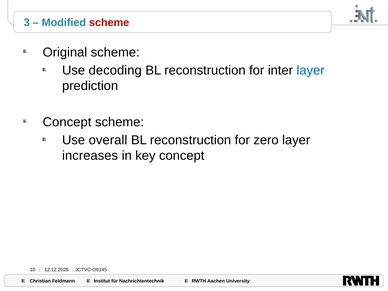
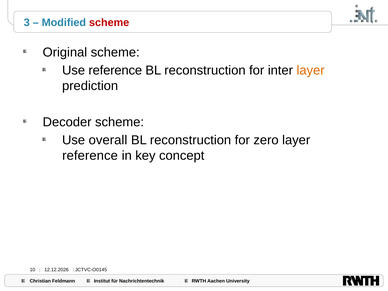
Use decoding: decoding -> reference
layer at (311, 70) colour: blue -> orange
Concept at (67, 122): Concept -> Decoder
increases at (90, 156): increases -> reference
